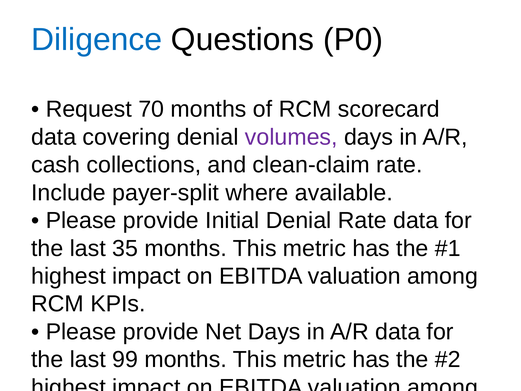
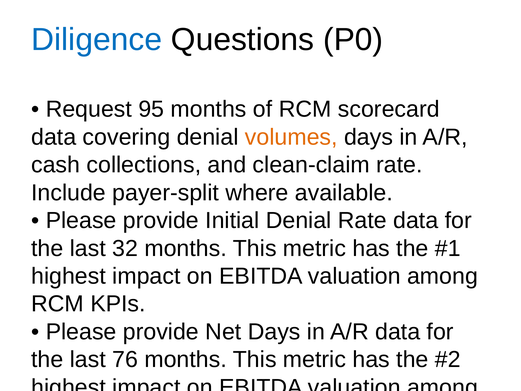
70: 70 -> 95
volumes colour: purple -> orange
35: 35 -> 32
99: 99 -> 76
